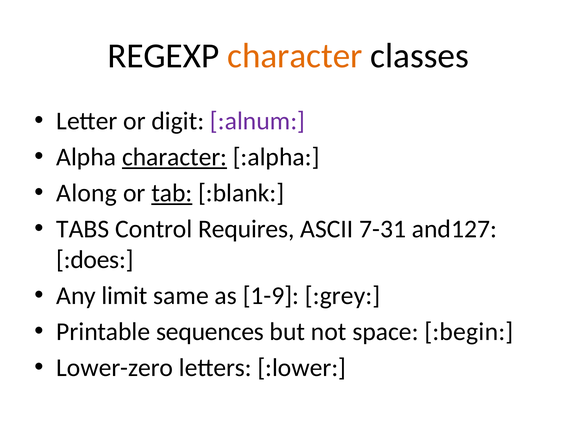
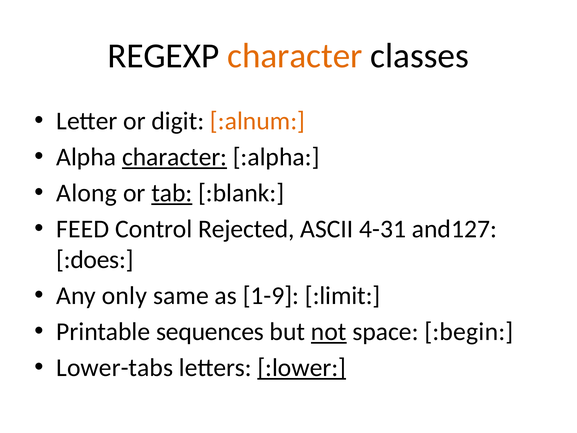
:alnum colour: purple -> orange
TABS: TABS -> FEED
Requires: Requires -> Rejected
7-31: 7-31 -> 4-31
limit: limit -> only
:grey: :grey -> :limit
not underline: none -> present
Lower-zero: Lower-zero -> Lower-tabs
:lower underline: none -> present
